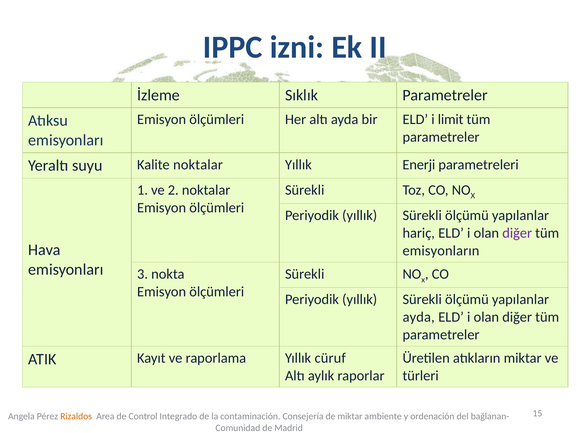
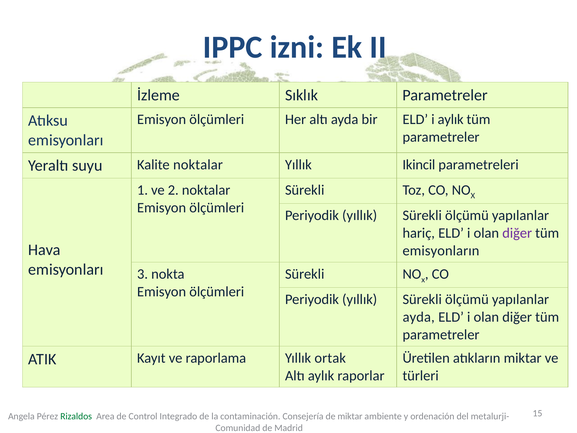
i limit: limit -> aylık
Enerji: Enerji -> Ikincil
cüruf: cüruf -> ortak
Rizaldos colour: orange -> green
bağlanan-: bağlanan- -> metalurji-
